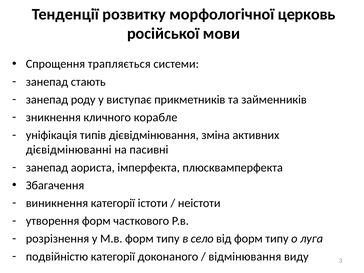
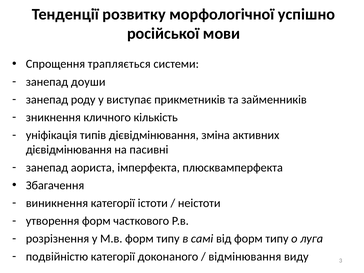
церковь: церковь -> успішно
стають: стають -> доуши
корабле: корабле -> кількість
дієвідмінюванні at (69, 150): дієвідмінюванні -> дієвідмінювання
село: село -> самі
